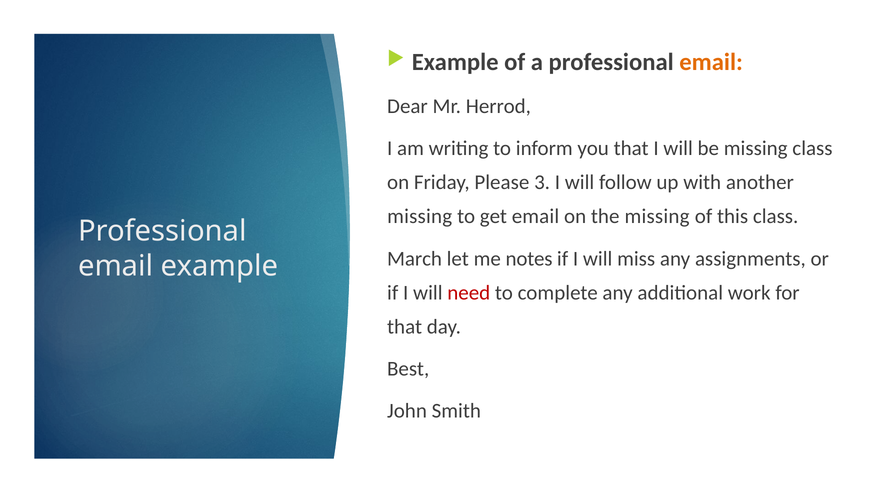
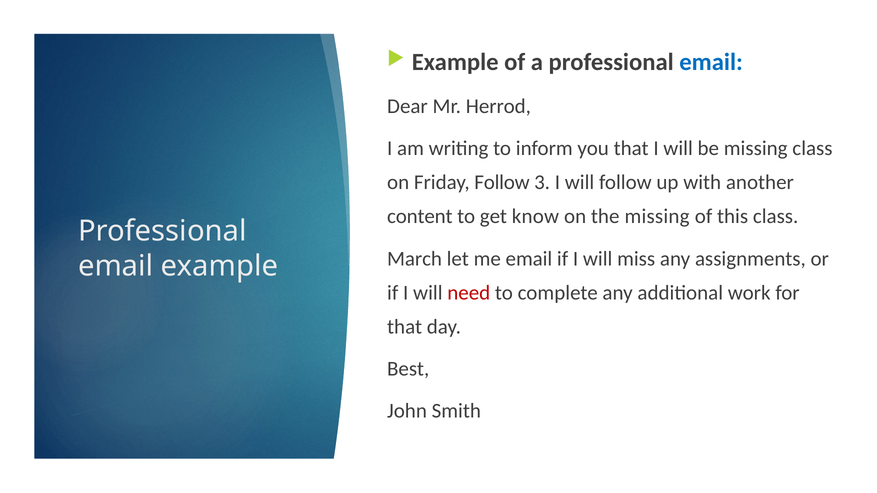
email at (711, 62) colour: orange -> blue
Friday Please: Please -> Follow
missing at (420, 217): missing -> content
get email: email -> know
me notes: notes -> email
